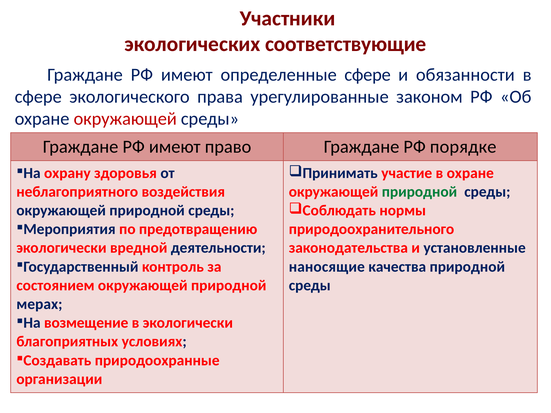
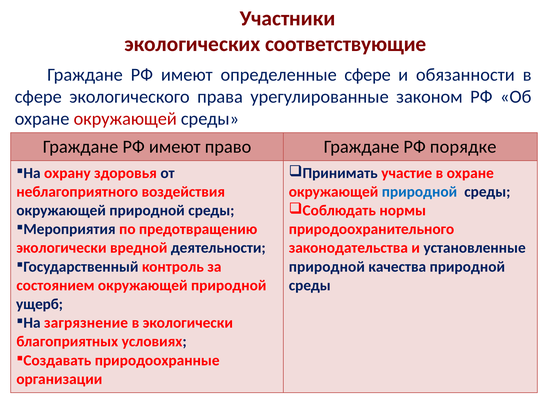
природной at (419, 192) colour: green -> blue
наносящие at (327, 267): наносящие -> природной
мерах: мерах -> ущерб
возмещение: возмещение -> загрязнение
